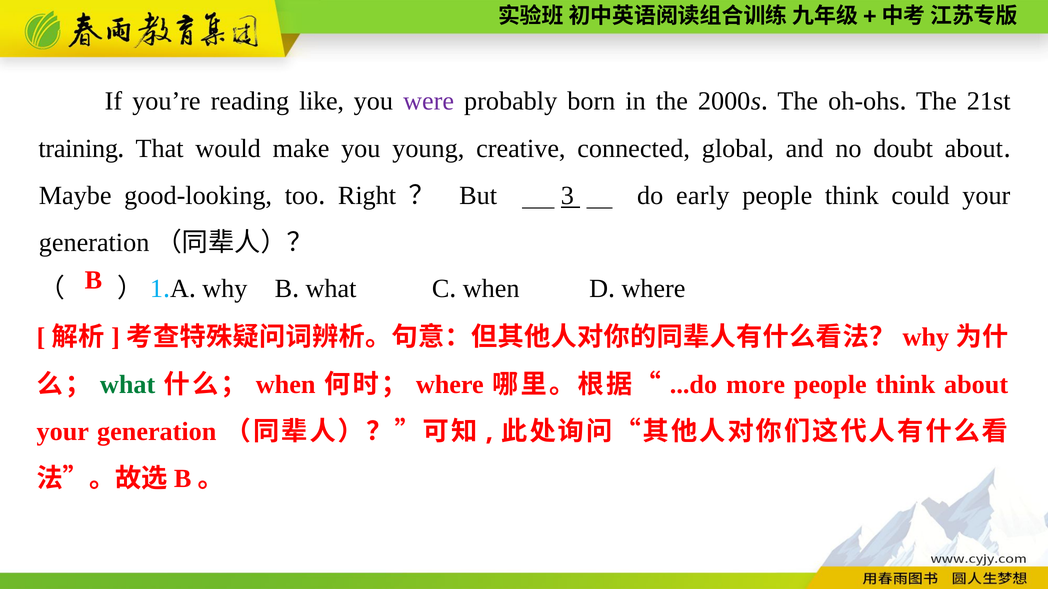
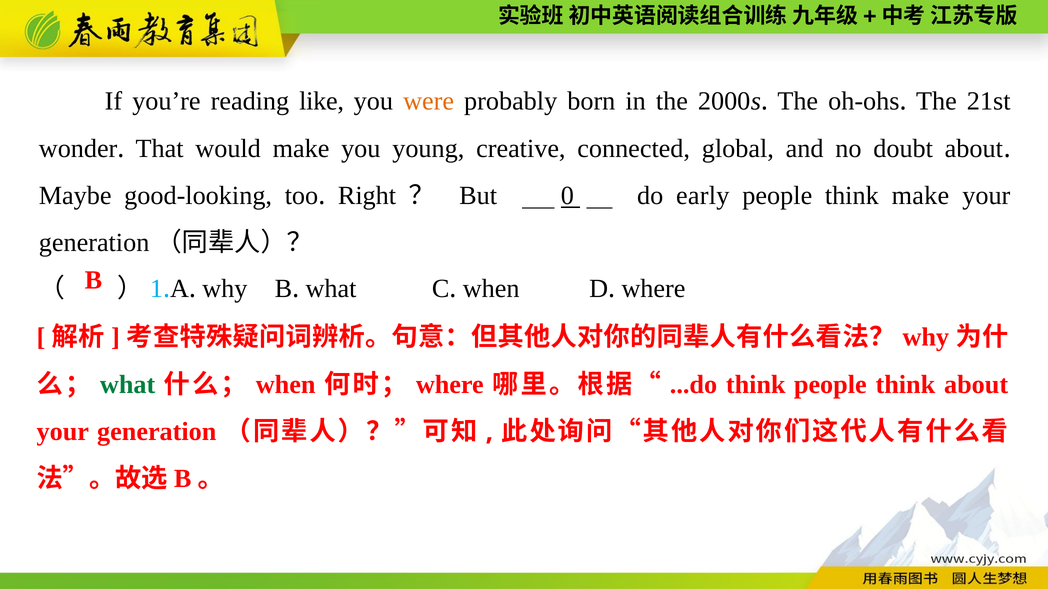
were colour: purple -> orange
training: training -> wonder
3: 3 -> 0
think could: could -> make
more at (756, 385): more -> think
